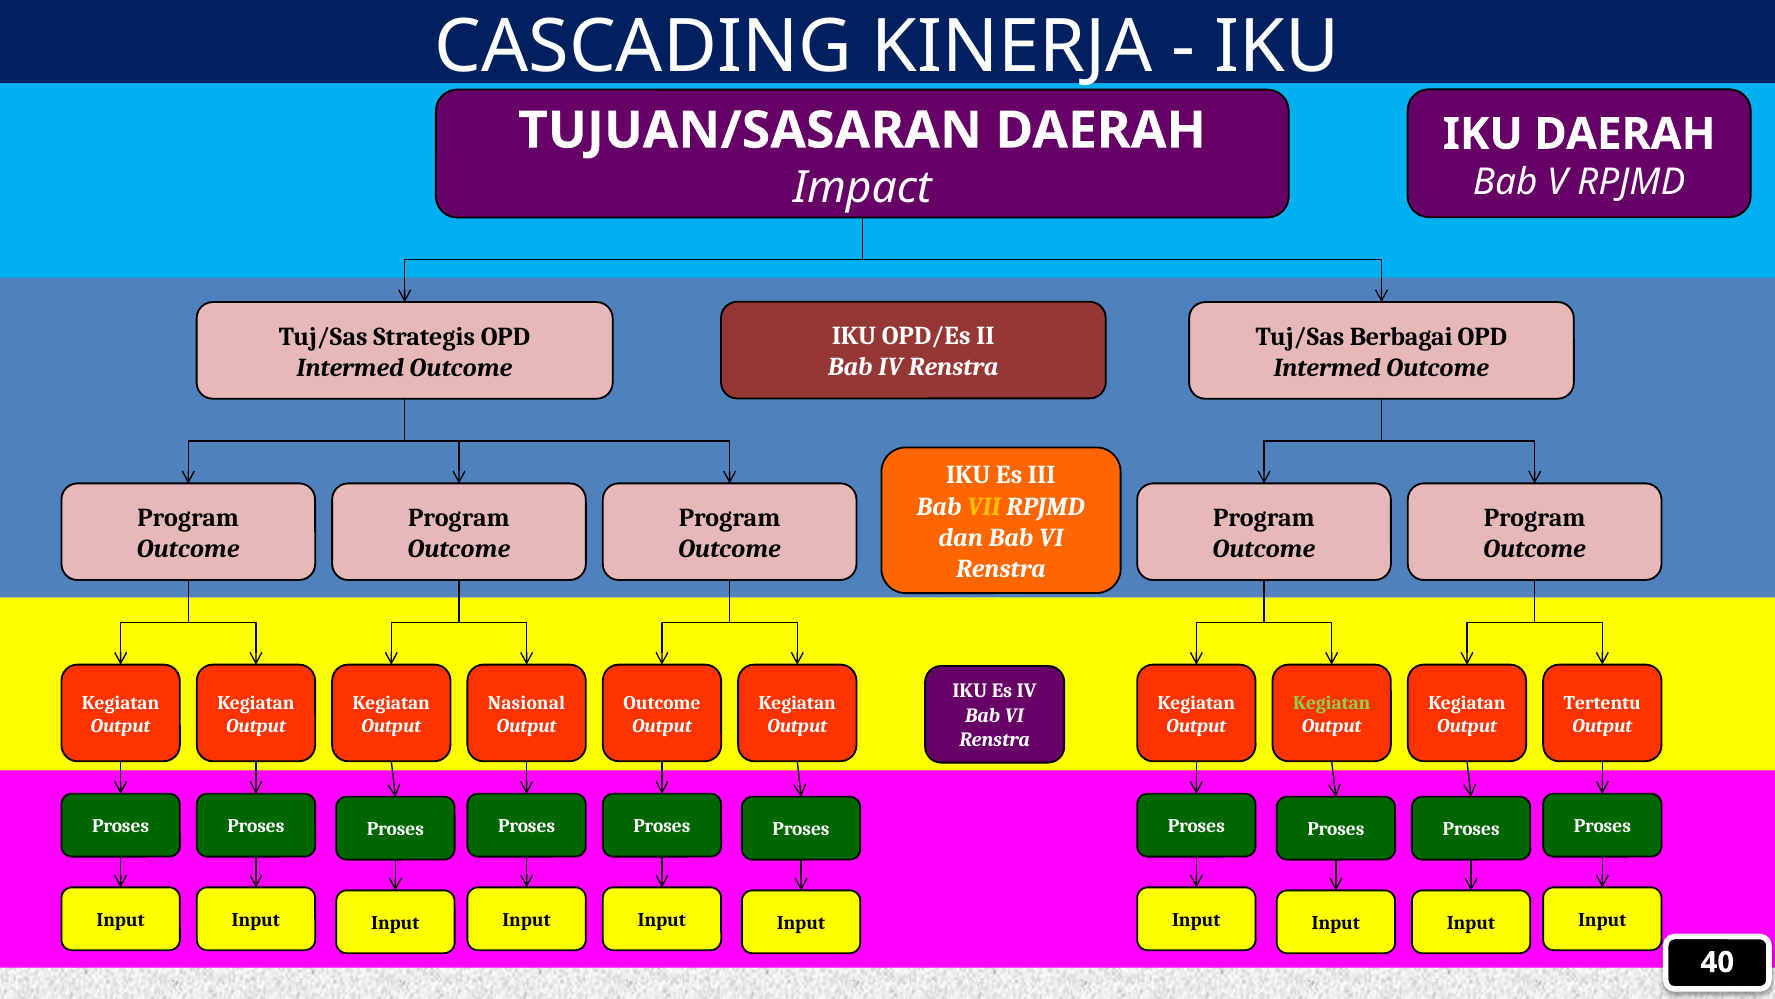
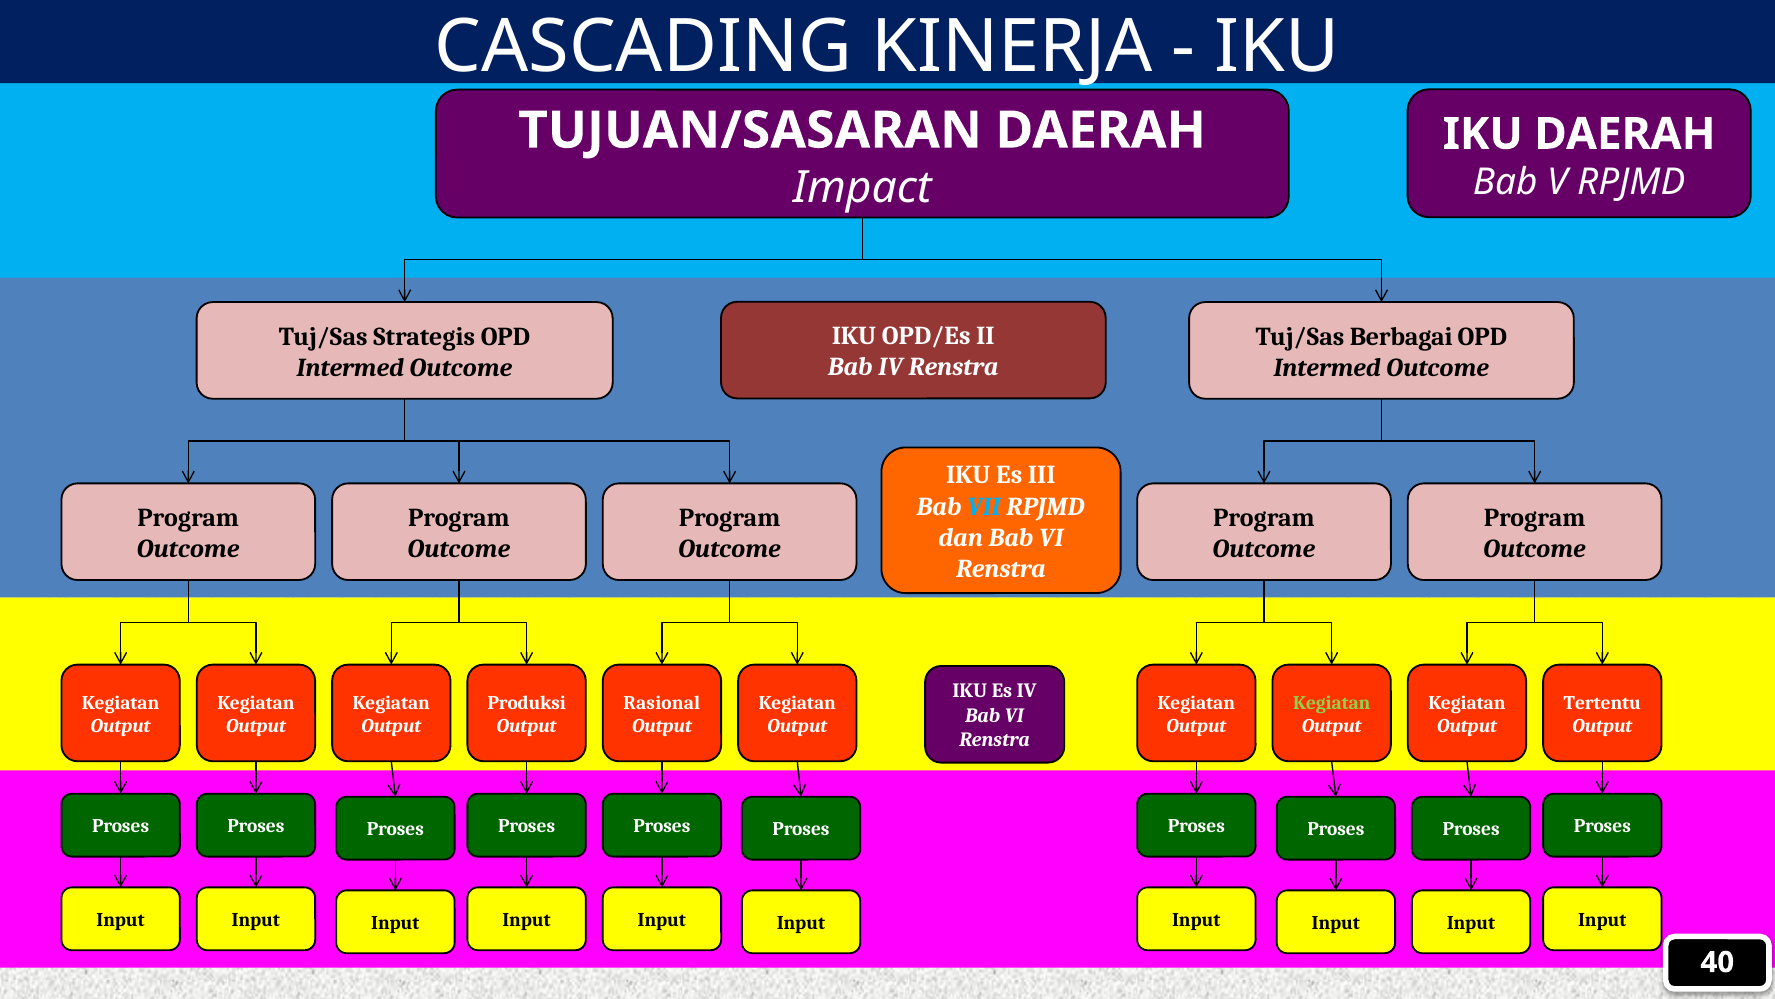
VII colour: yellow -> light blue
Nasional: Nasional -> Produksi
Outcome at (662, 702): Outcome -> Rasional
